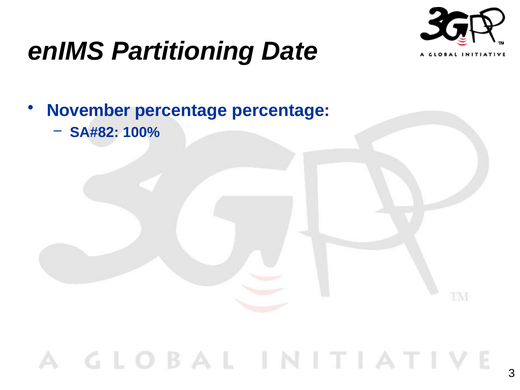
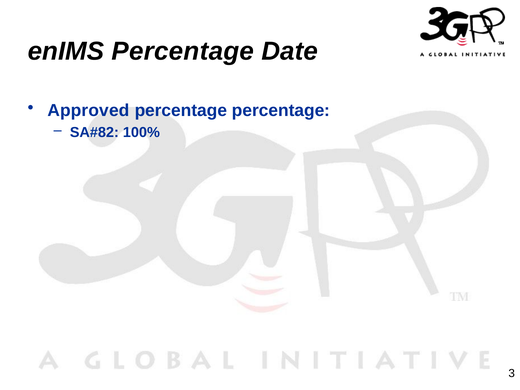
enIMS Partitioning: Partitioning -> Percentage
November: November -> Approved
